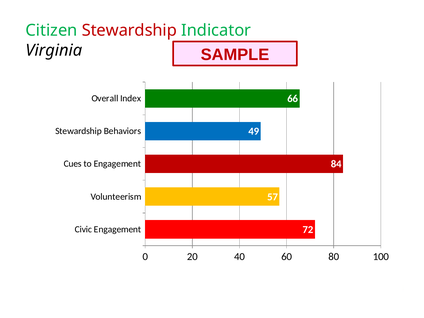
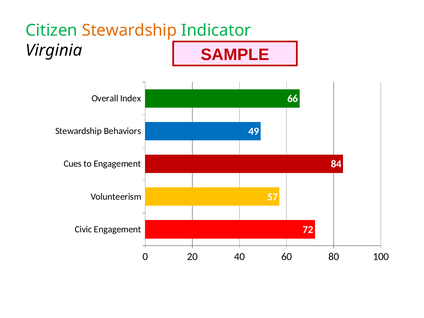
Stewardship at (129, 30) colour: red -> orange
